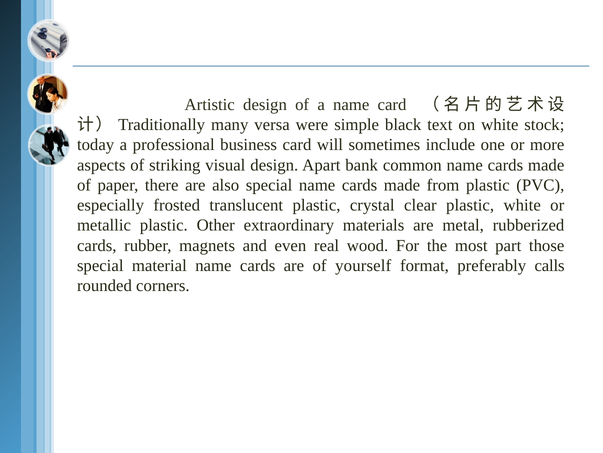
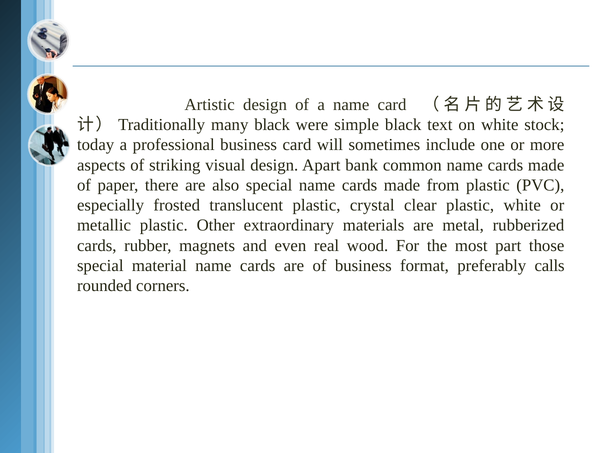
many versa: versa -> black
of yourself: yourself -> business
